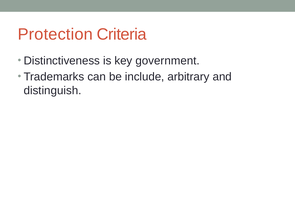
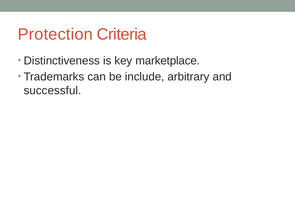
government: government -> marketplace
distinguish: distinguish -> successful
